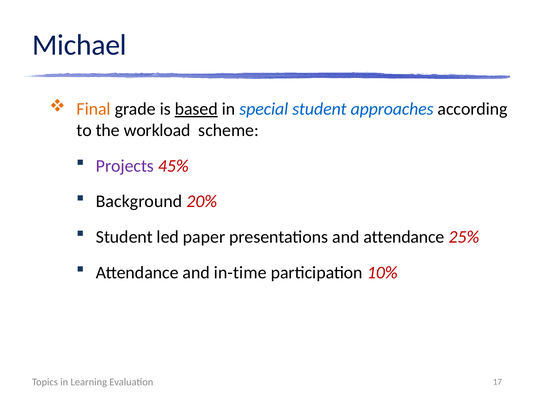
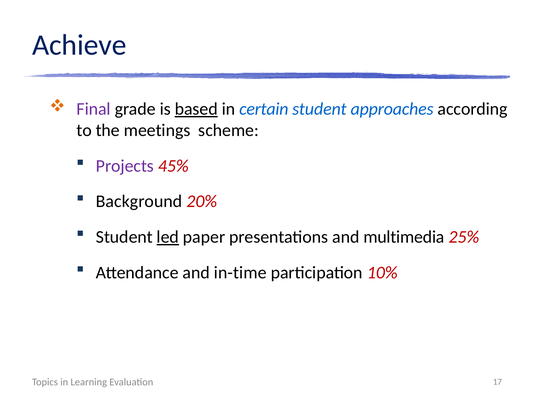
Michael: Michael -> Achieve
Final colour: orange -> purple
special: special -> certain
workload: workload -> meetings
led underline: none -> present
and attendance: attendance -> multimedia
